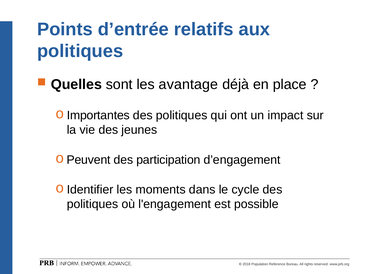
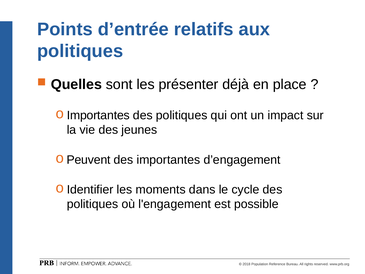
avantage: avantage -> présenter
des participation: participation -> importantes
